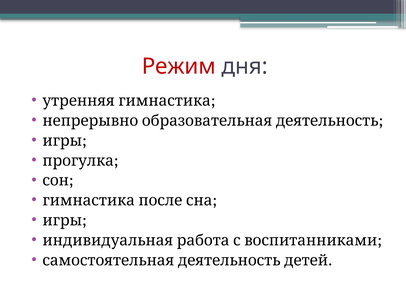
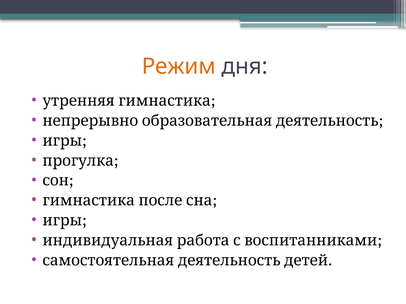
Режим colour: red -> orange
